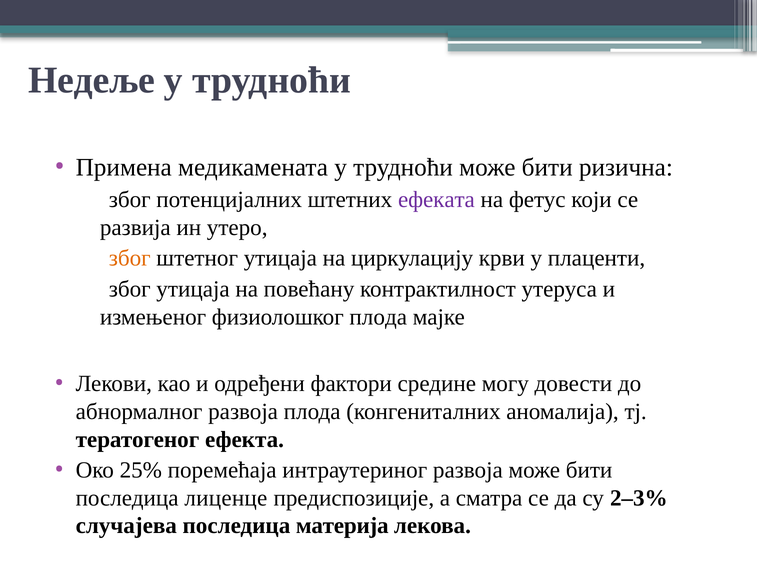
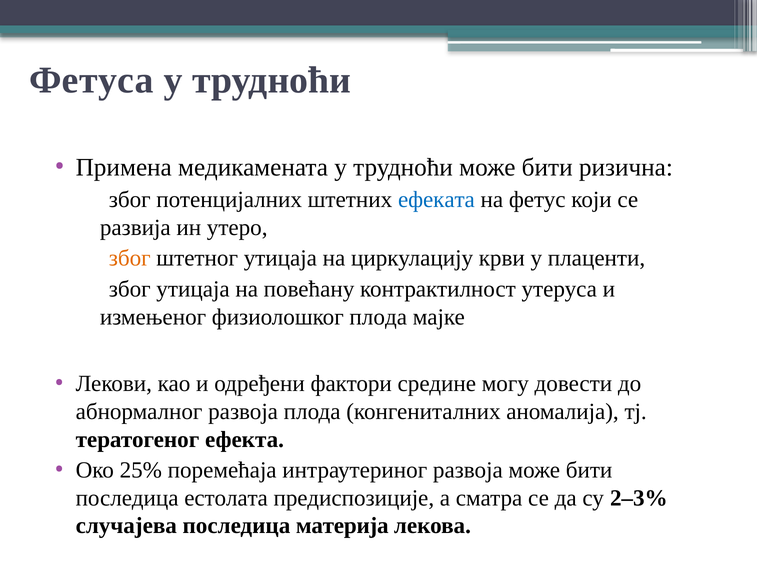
Недеље: Недеље -> Фетуса
ефеката colour: purple -> blue
лиценце: лиценце -> естолата
